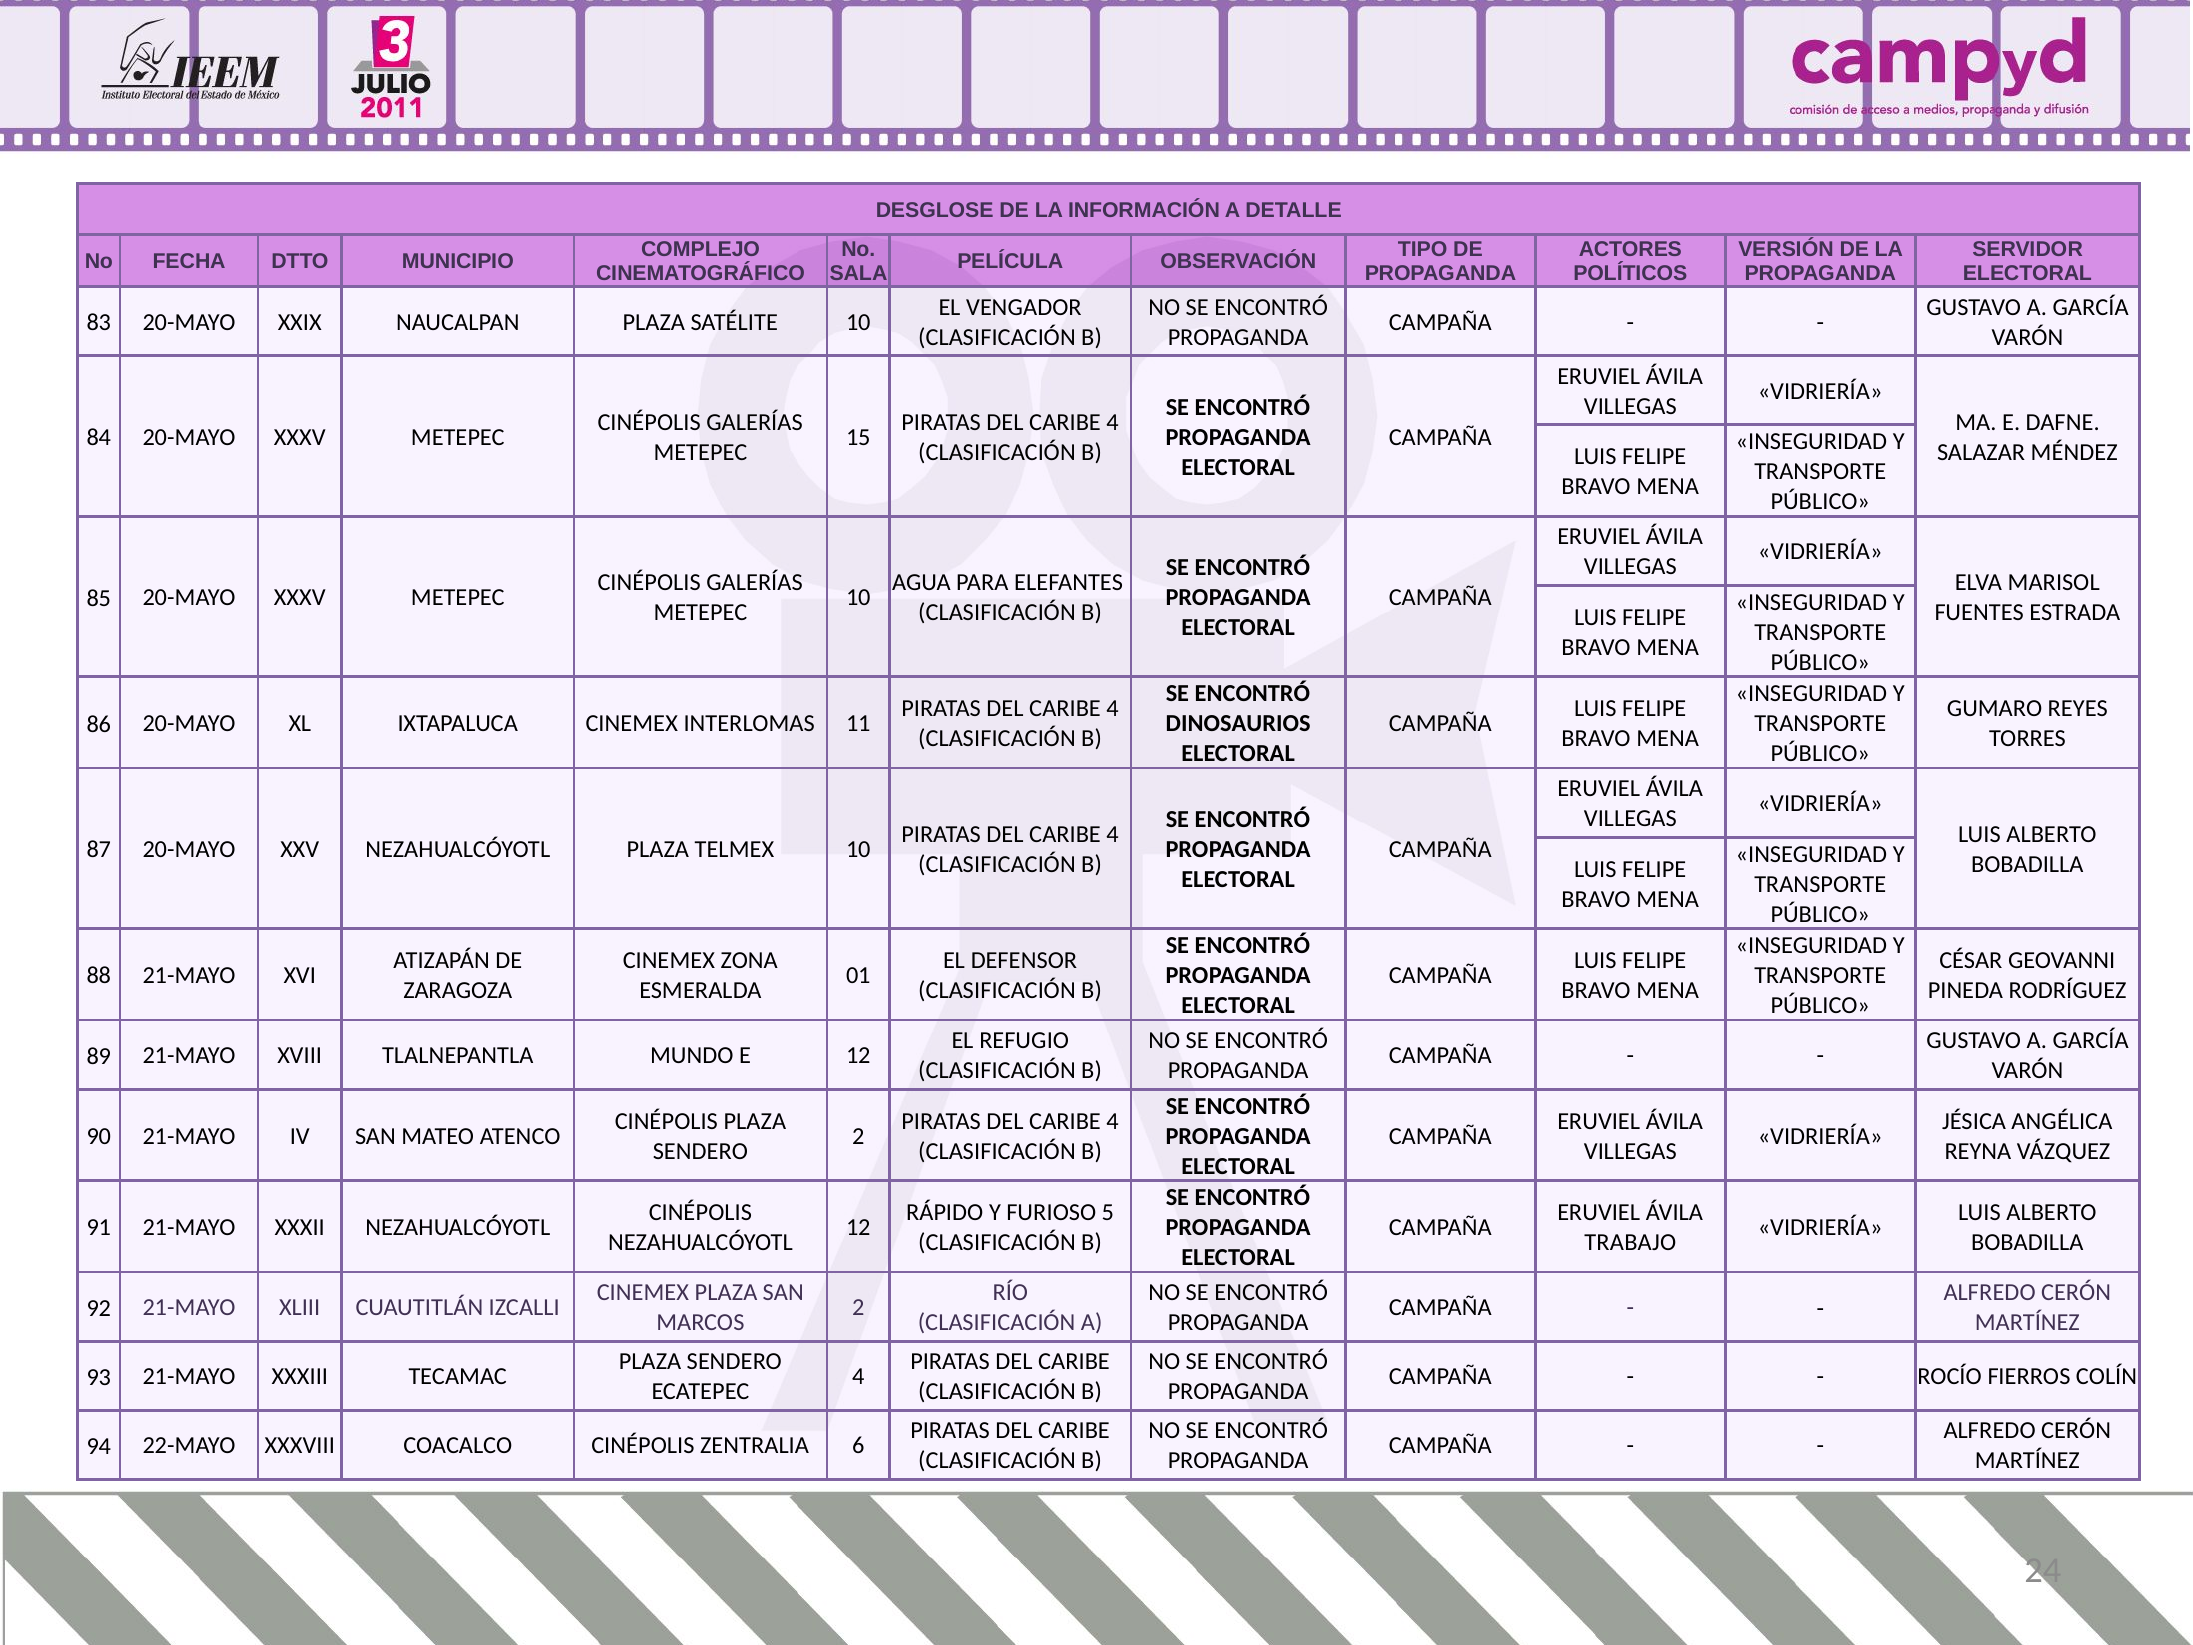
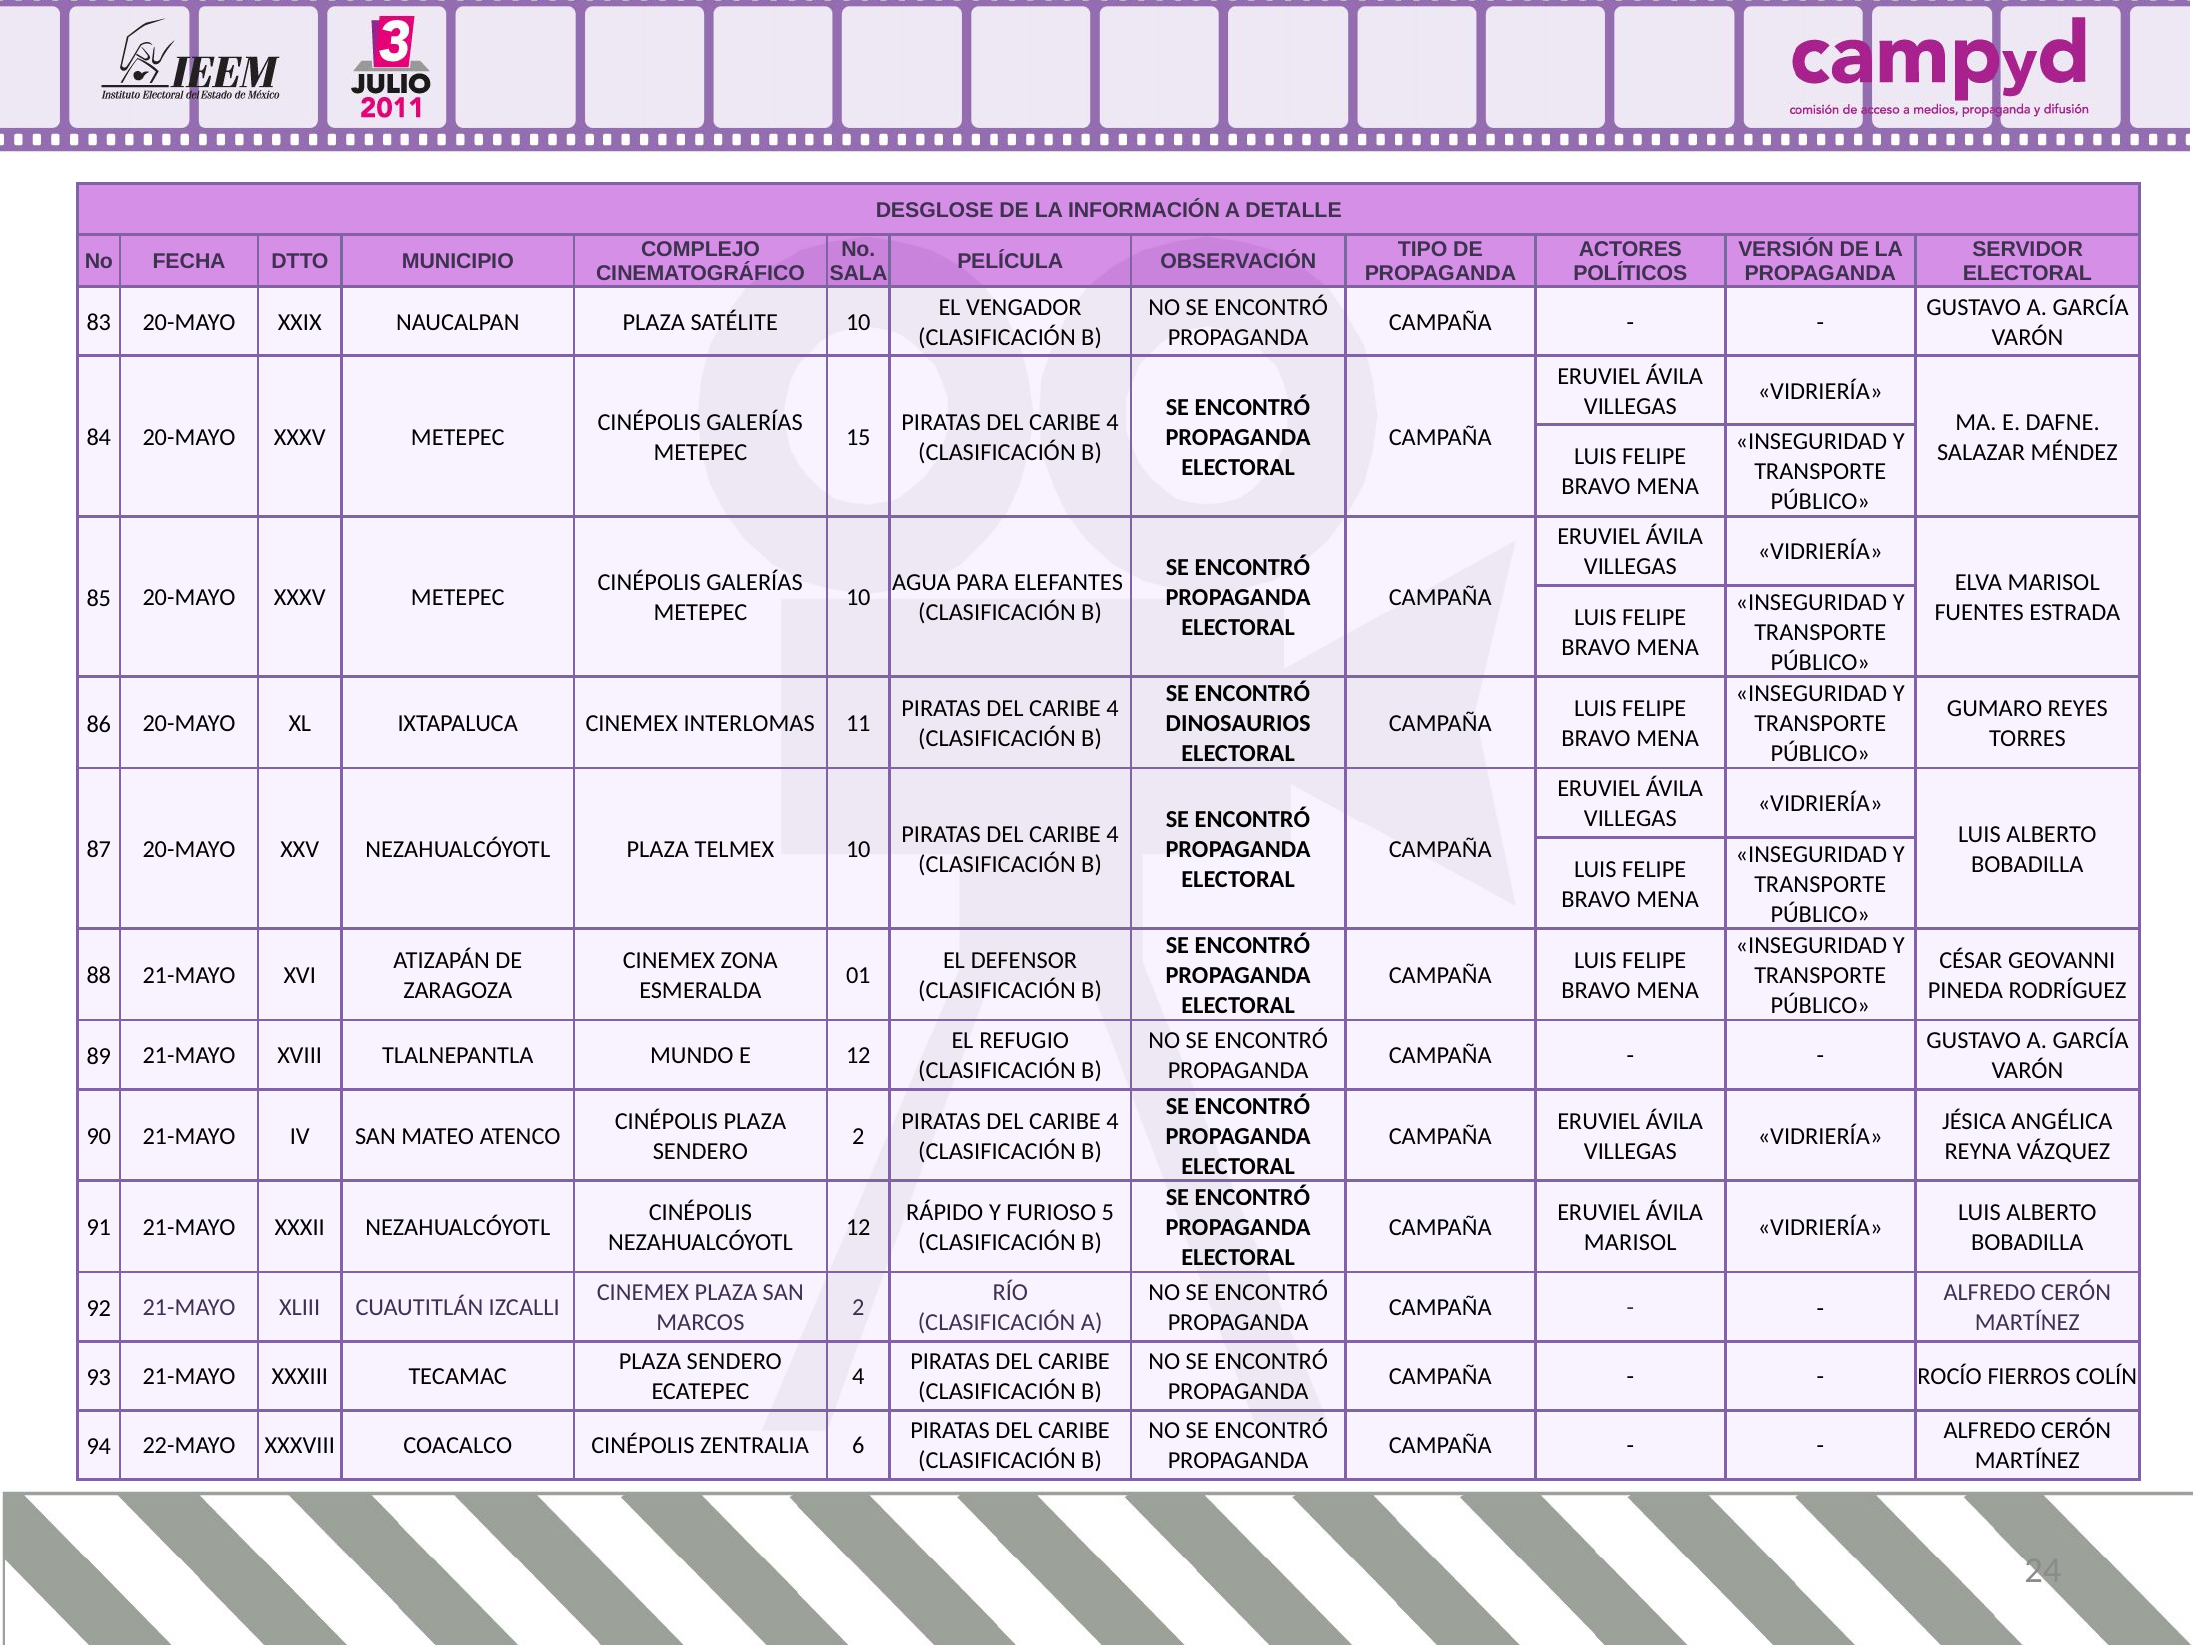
TRABAJO at (1630, 1242): TRABAJO -> MARISOL
